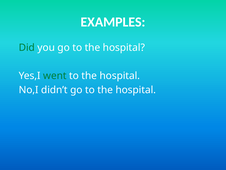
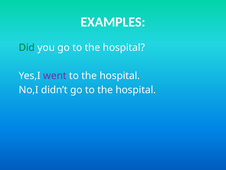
went colour: green -> purple
